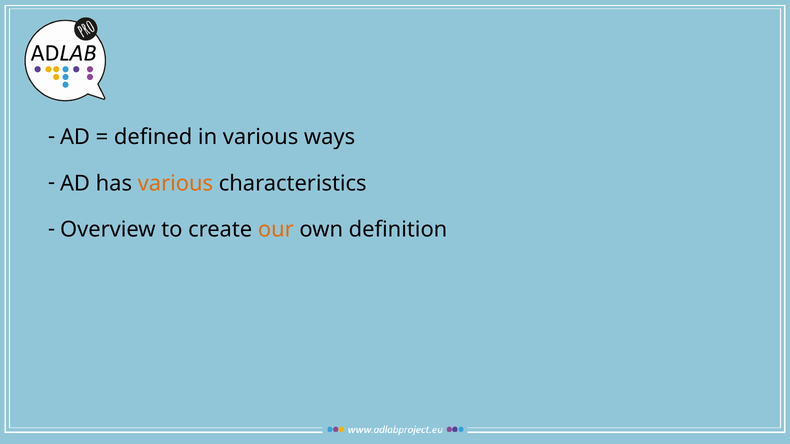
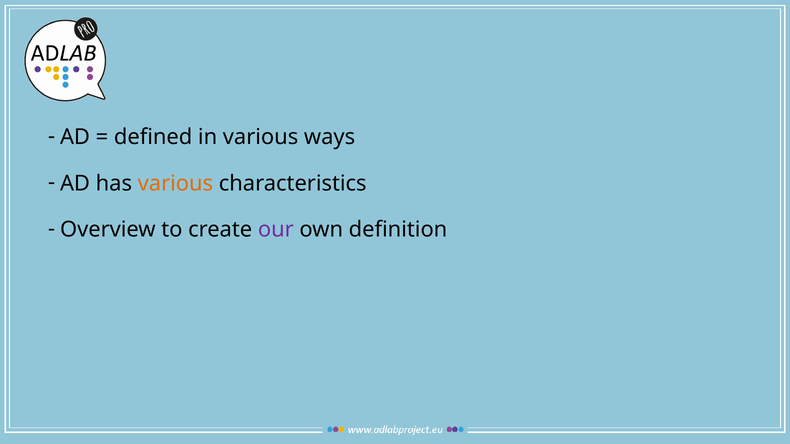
our colour: orange -> purple
